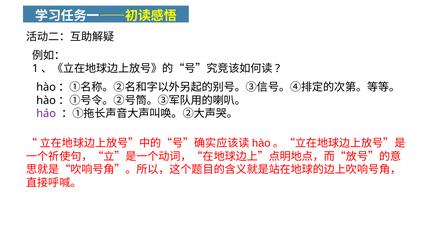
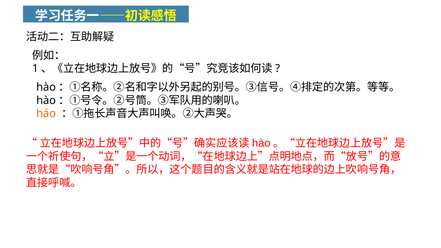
háo colour: purple -> orange
